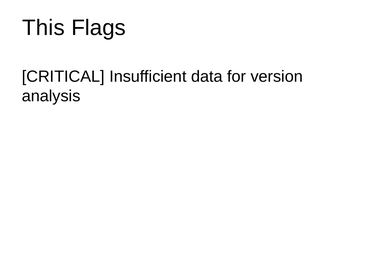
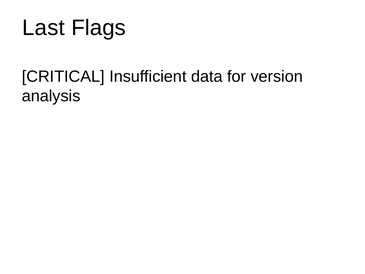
This: This -> Last
